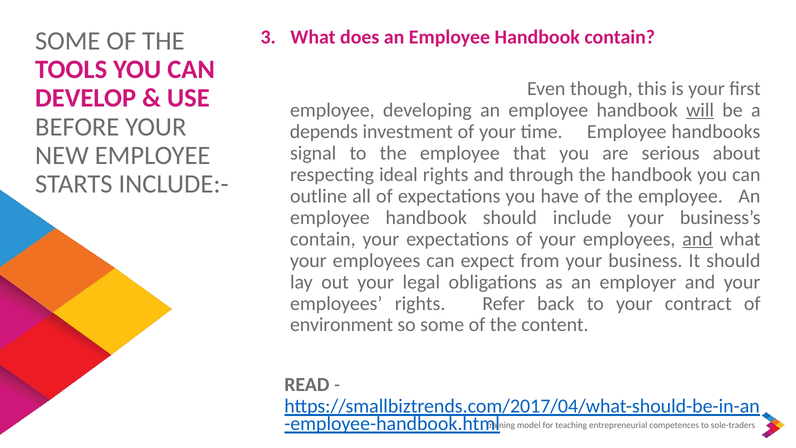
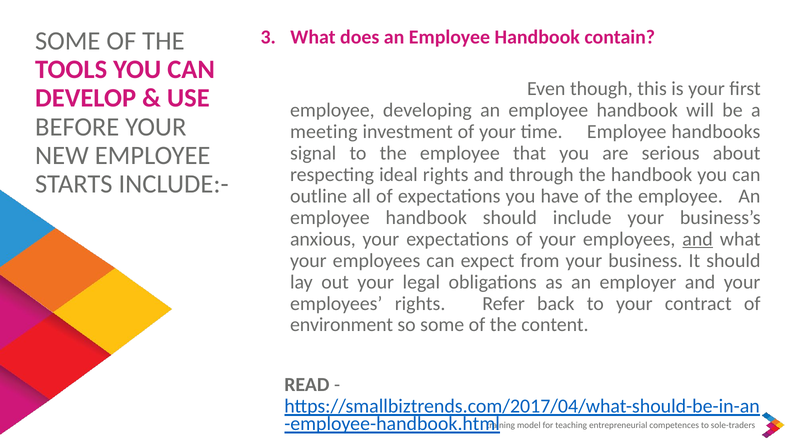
will underline: present -> none
depends: depends -> meeting
contain at (323, 239): contain -> anxious
